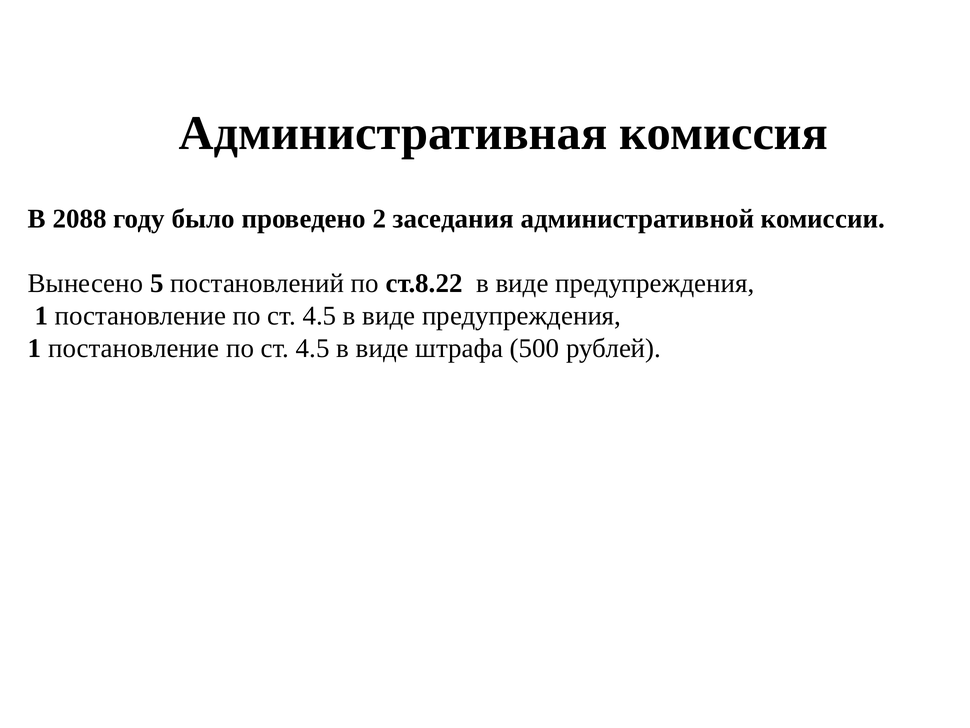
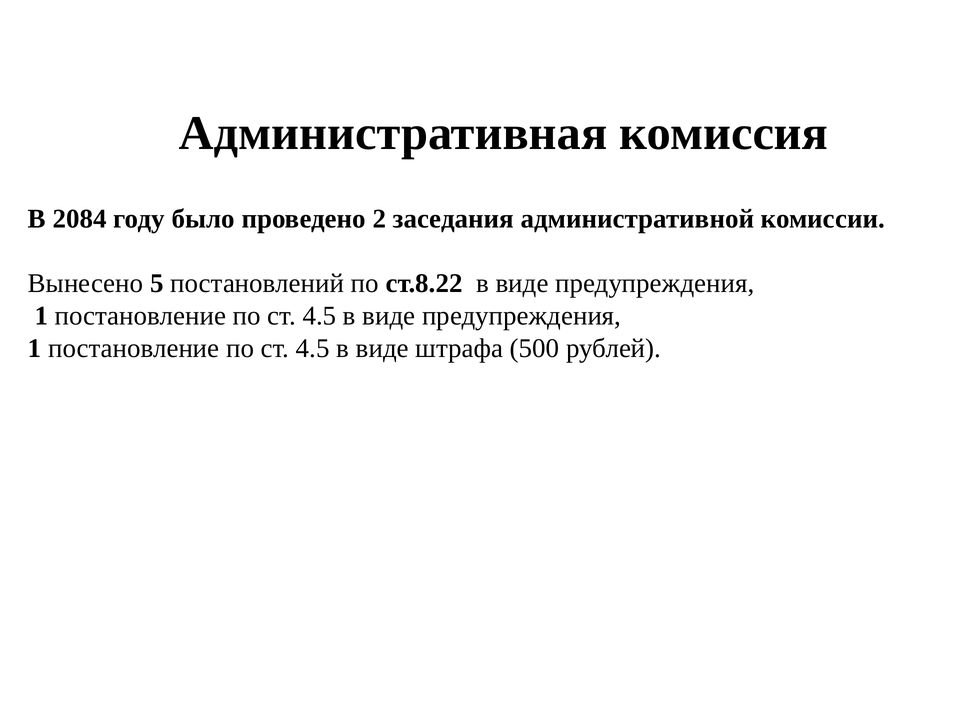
2088: 2088 -> 2084
